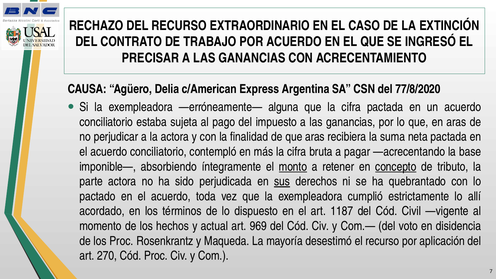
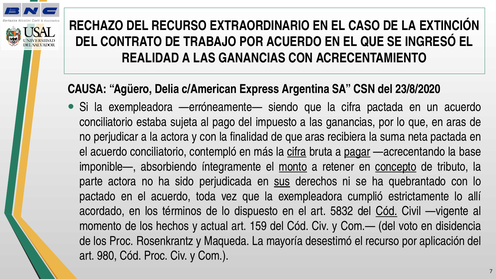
PRECISAR: PRECISAR -> REALIDAD
77/8/2020: 77/8/2020 -> 23/8/2020
alguna: alguna -> siendo
cifra at (297, 152) underline: none -> present
pagar underline: none -> present
1187: 1187 -> 5832
Cód at (387, 211) underline: none -> present
969: 969 -> 159
270: 270 -> 980
